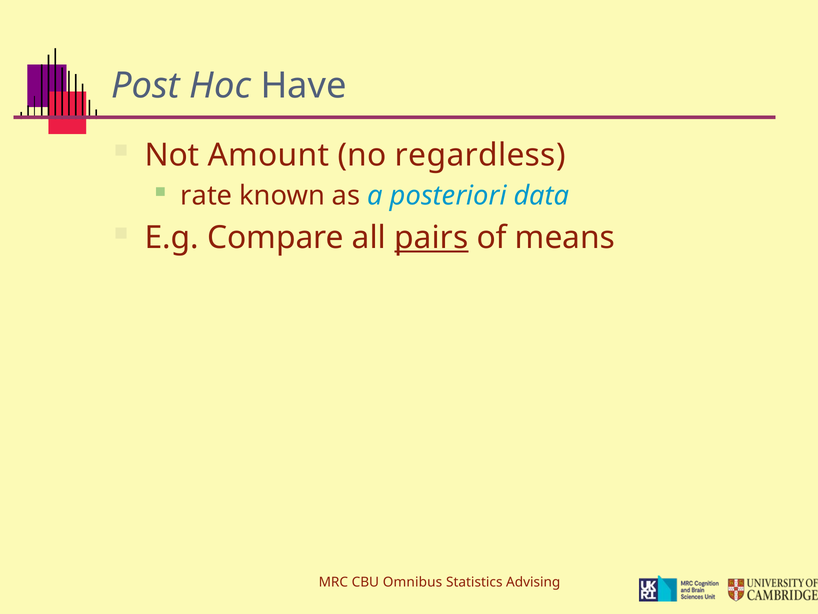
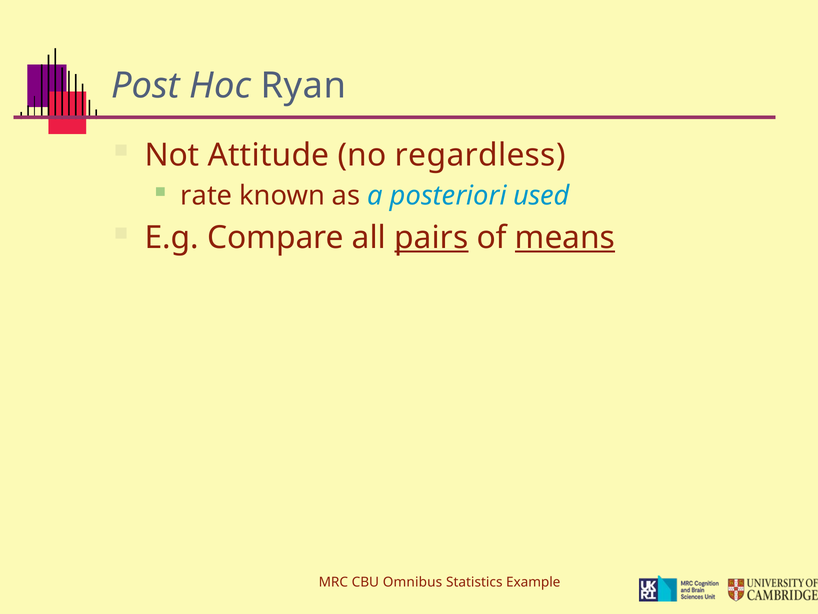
Have: Have -> Ryan
Amount: Amount -> Attitude
data: data -> used
means underline: none -> present
Advising: Advising -> Example
